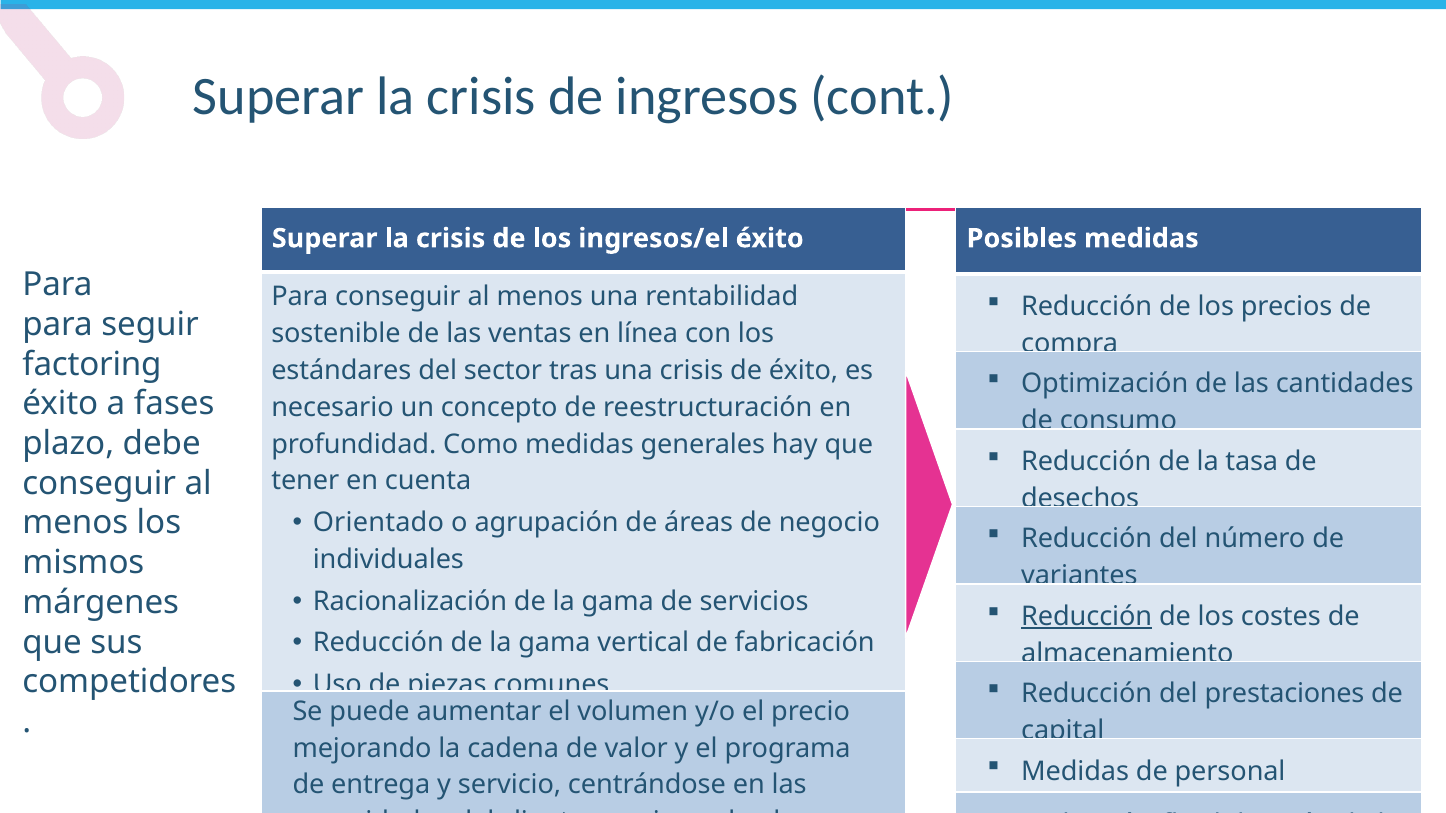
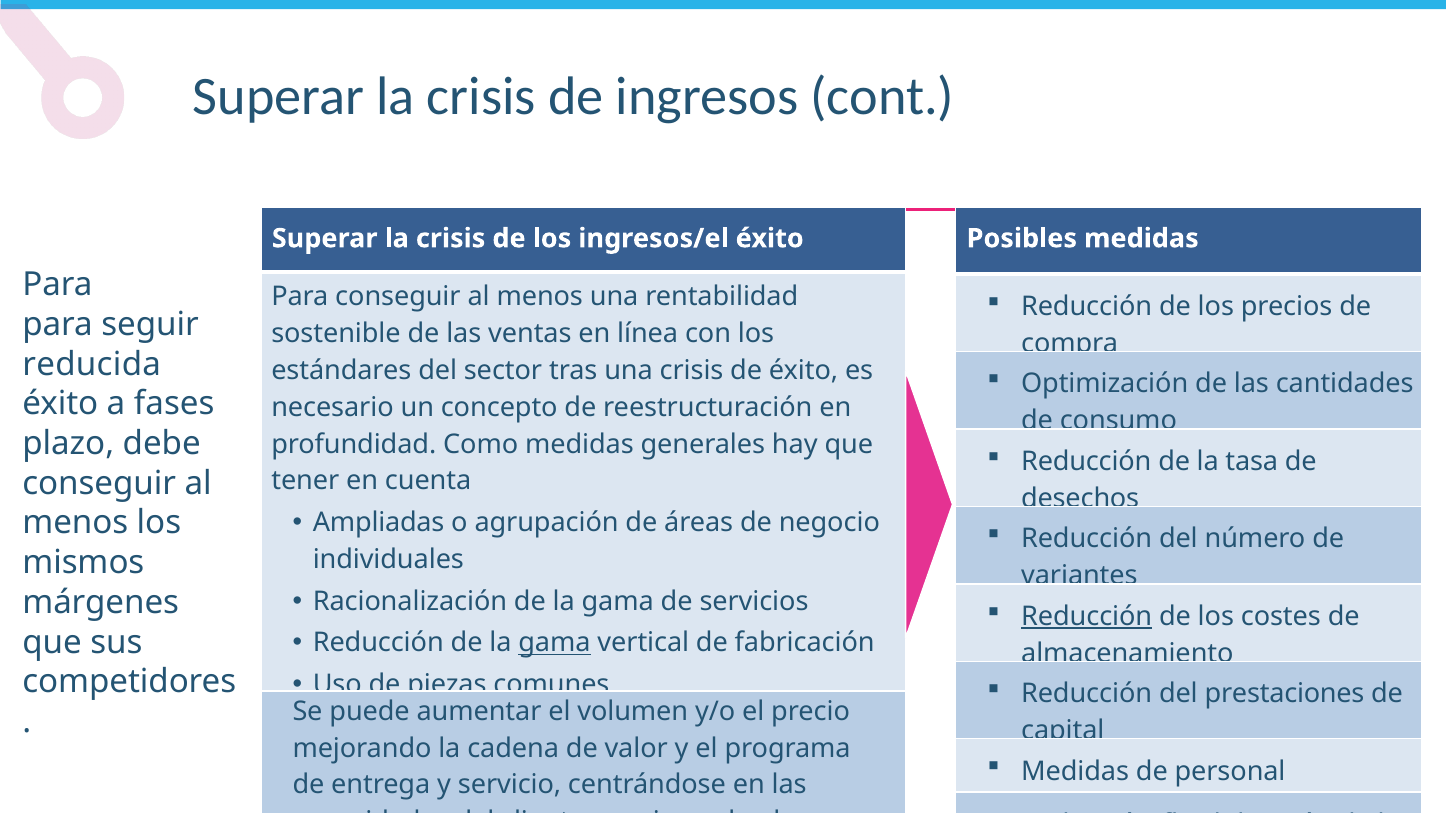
factoring: factoring -> reducida
Orientado: Orientado -> Ampliadas
gama at (555, 643) underline: none -> present
